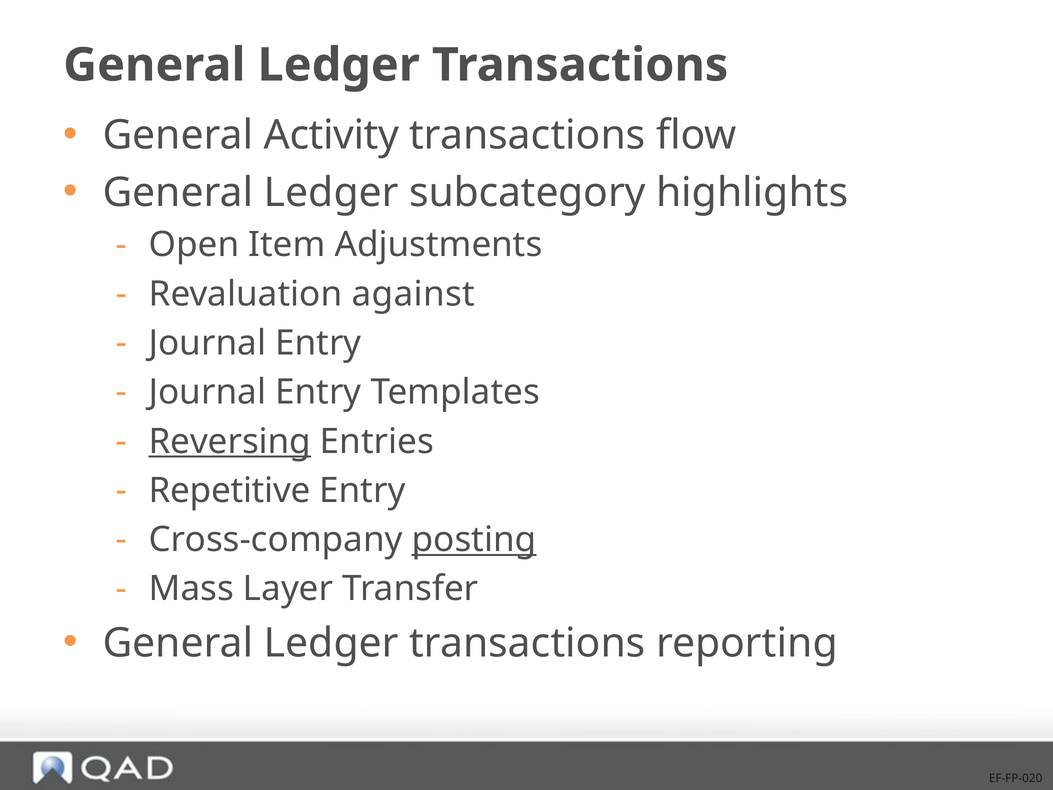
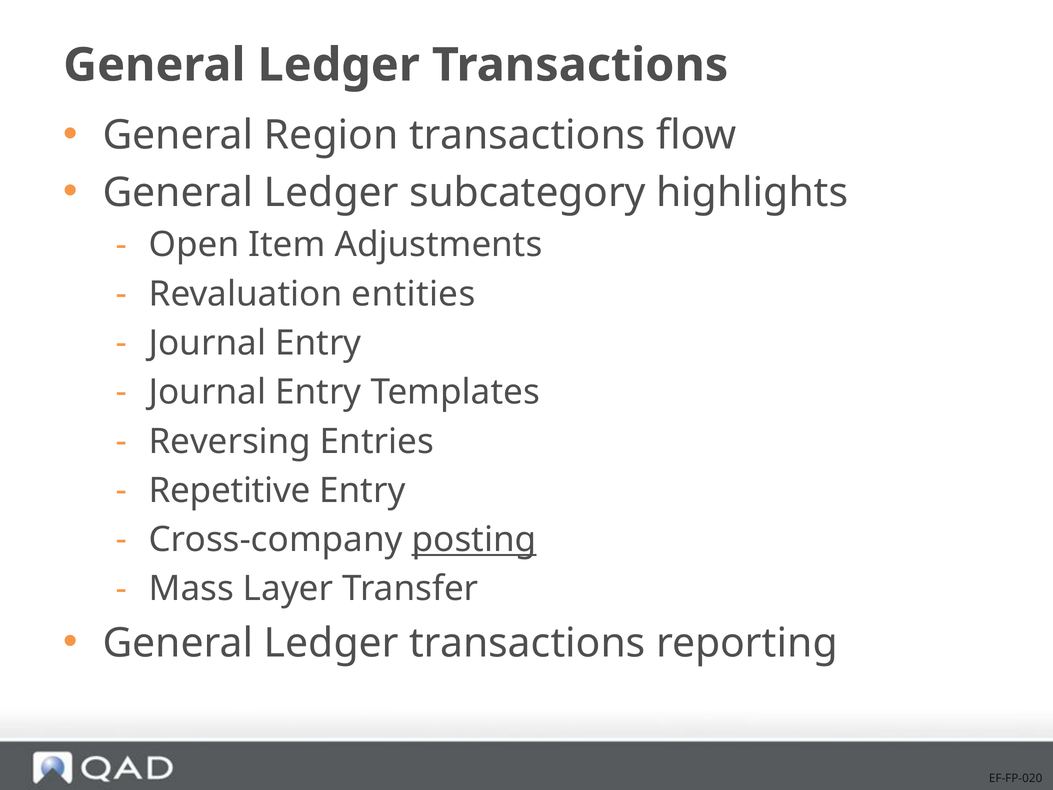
Activity: Activity -> Region
against: against -> entities
Reversing underline: present -> none
